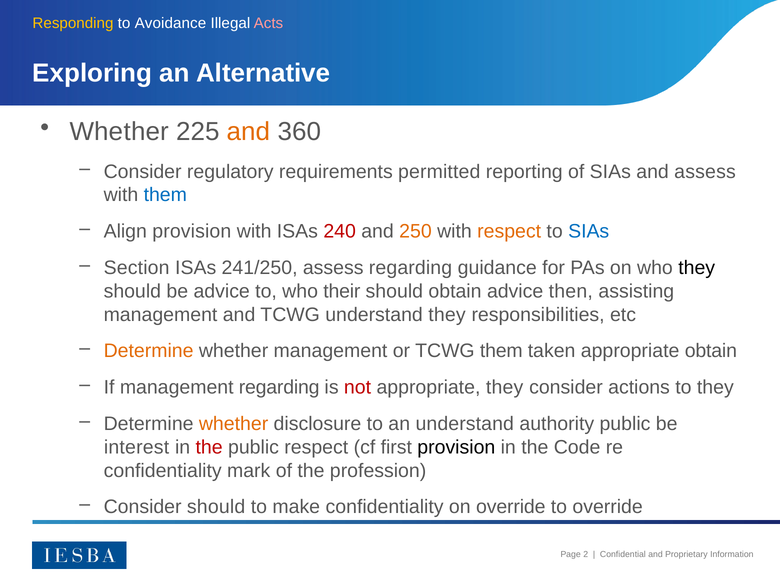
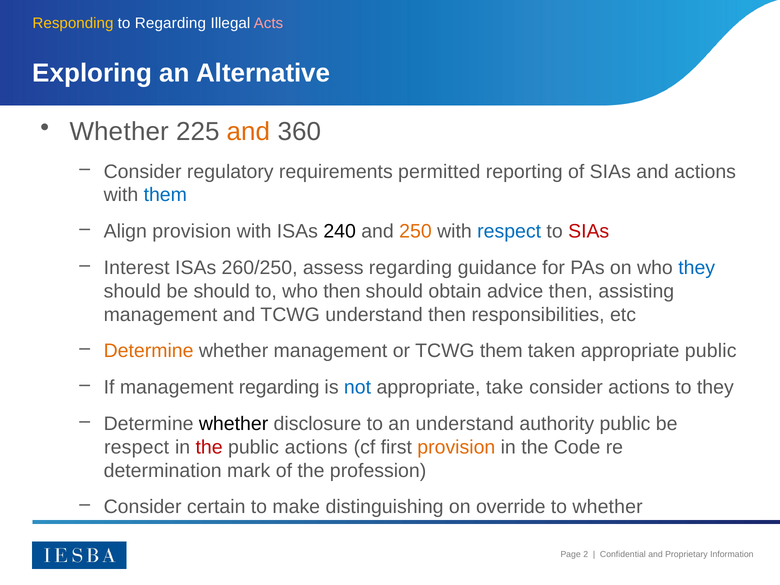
to Avoidance: Avoidance -> Regarding
and assess: assess -> actions
240 colour: red -> black
respect at (509, 231) colour: orange -> blue
SIAs at (589, 231) colour: blue -> red
Section: Section -> Interest
241/250: 241/250 -> 260/250
they at (697, 268) colour: black -> blue
be advice: advice -> should
who their: their -> then
understand they: they -> then
appropriate obtain: obtain -> public
not colour: red -> blue
appropriate they: they -> take
whether at (234, 424) colour: orange -> black
interest at (137, 447): interest -> respect
public respect: respect -> actions
provision at (456, 447) colour: black -> orange
confidentiality at (163, 471): confidentiality -> determination
Consider should: should -> certain
make confidentiality: confidentiality -> distinguishing
to override: override -> whether
